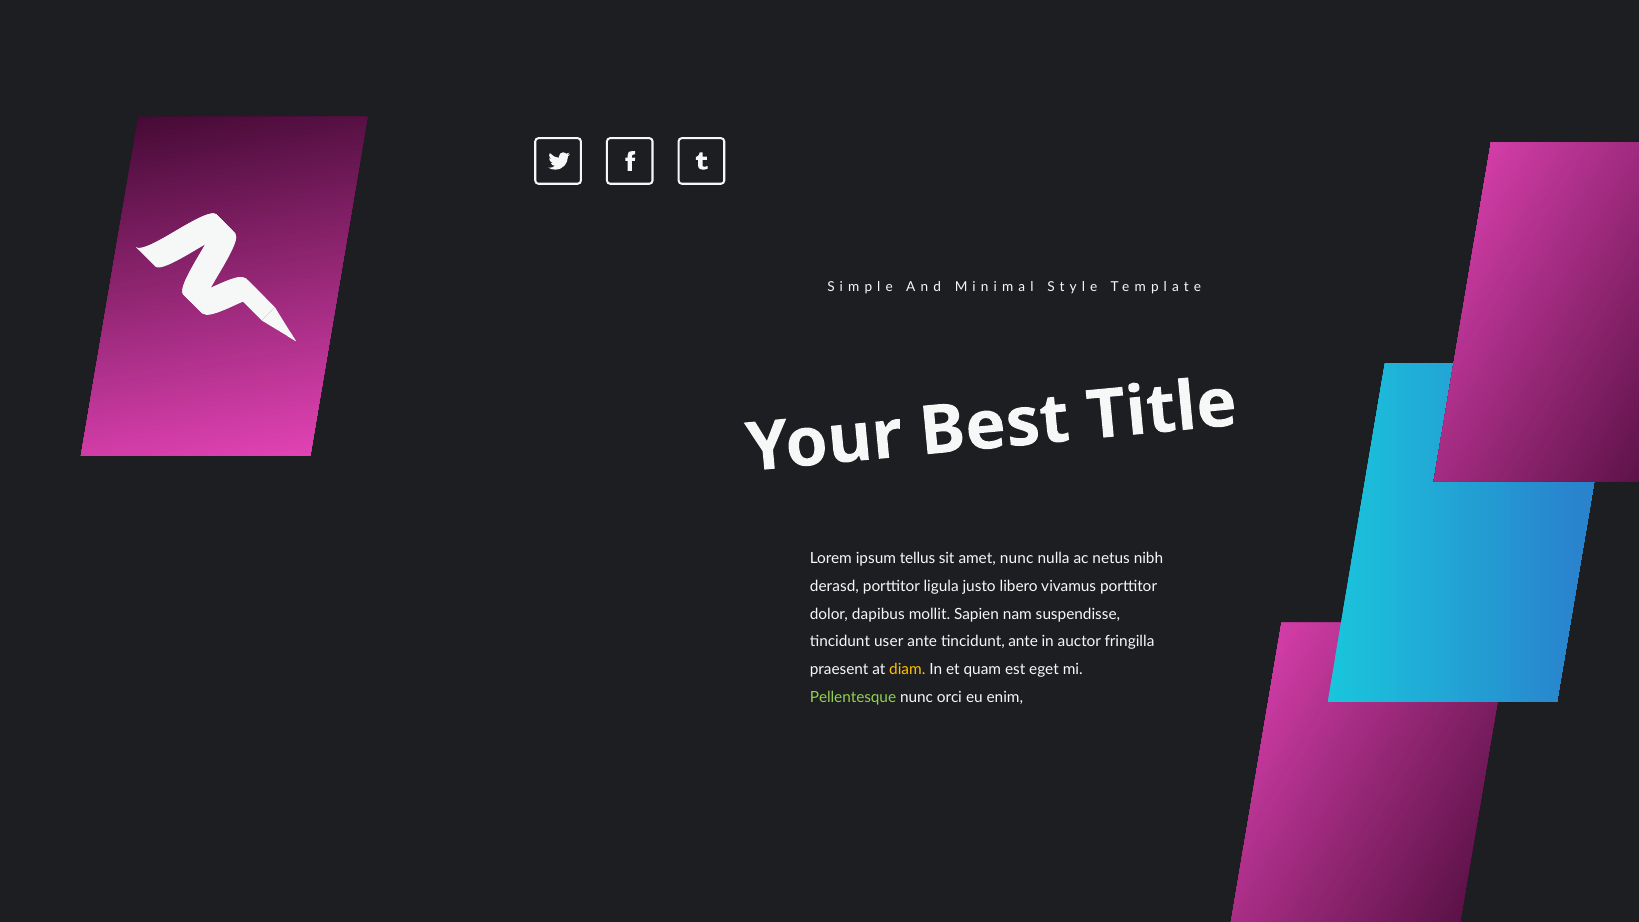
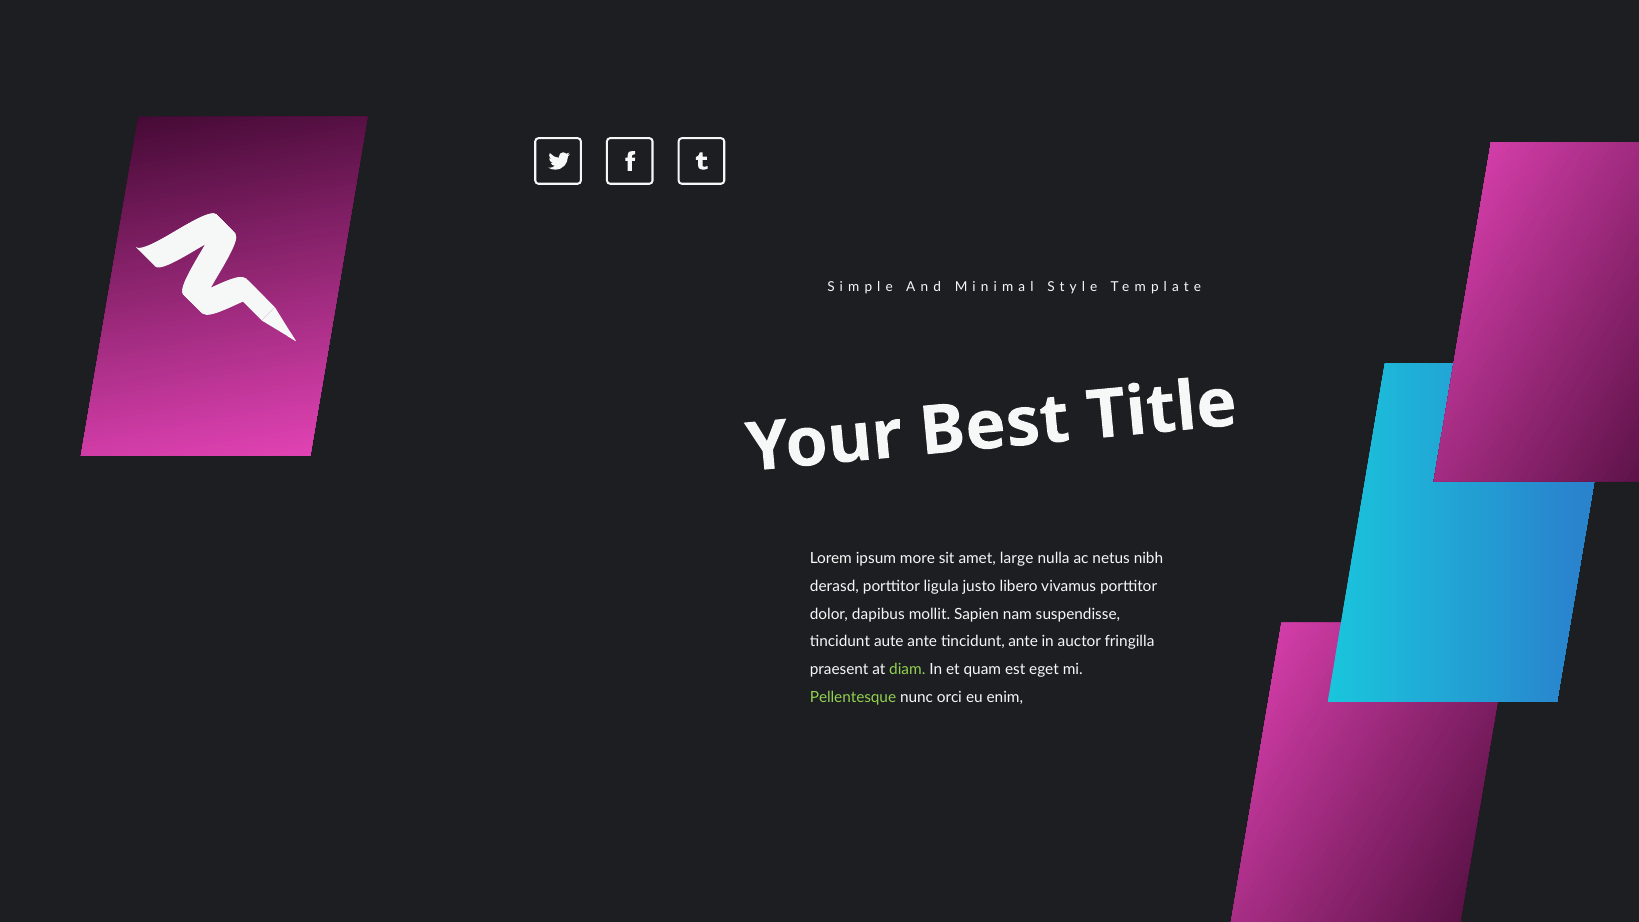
tellus: tellus -> more
amet nunc: nunc -> large
user: user -> aute
diam colour: yellow -> light green
